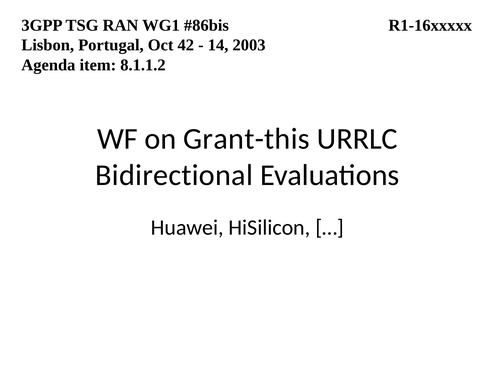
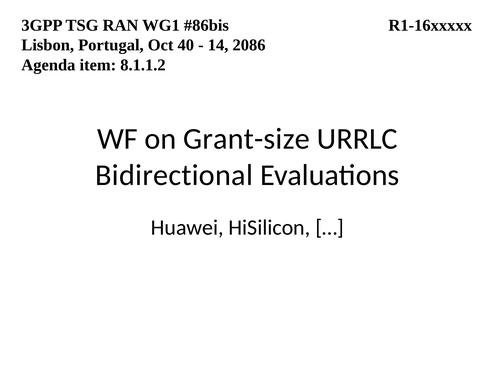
42: 42 -> 40
2003: 2003 -> 2086
Grant-this: Grant-this -> Grant-size
